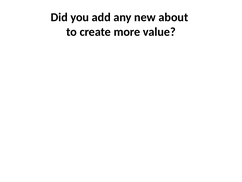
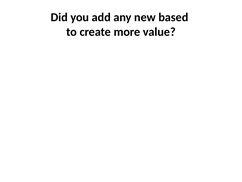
about: about -> based
